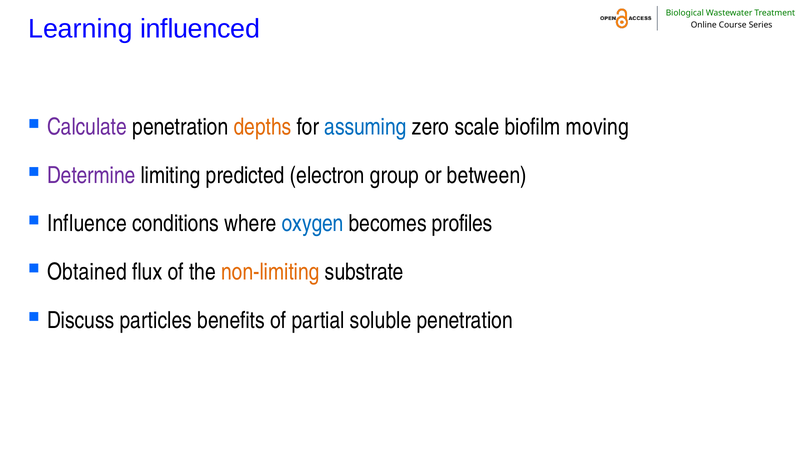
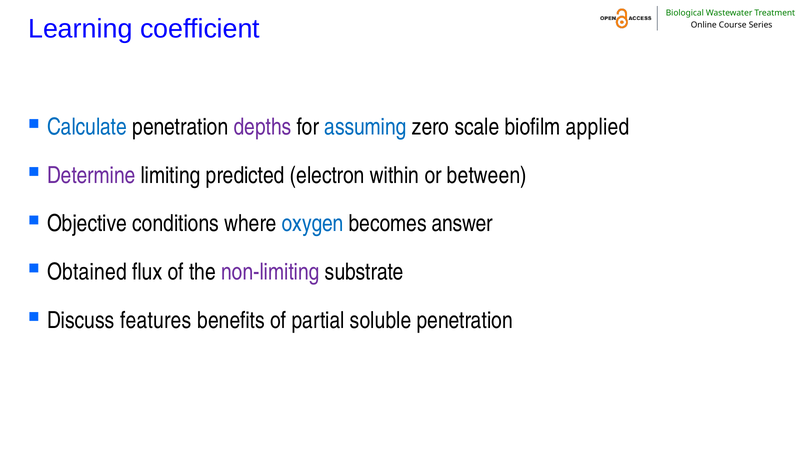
influenced: influenced -> coefficient
Calculate colour: purple -> blue
depths colour: orange -> purple
moving: moving -> applied
group: group -> within
Influence: Influence -> Objective
profiles: profiles -> answer
non-limiting colour: orange -> purple
particles: particles -> features
